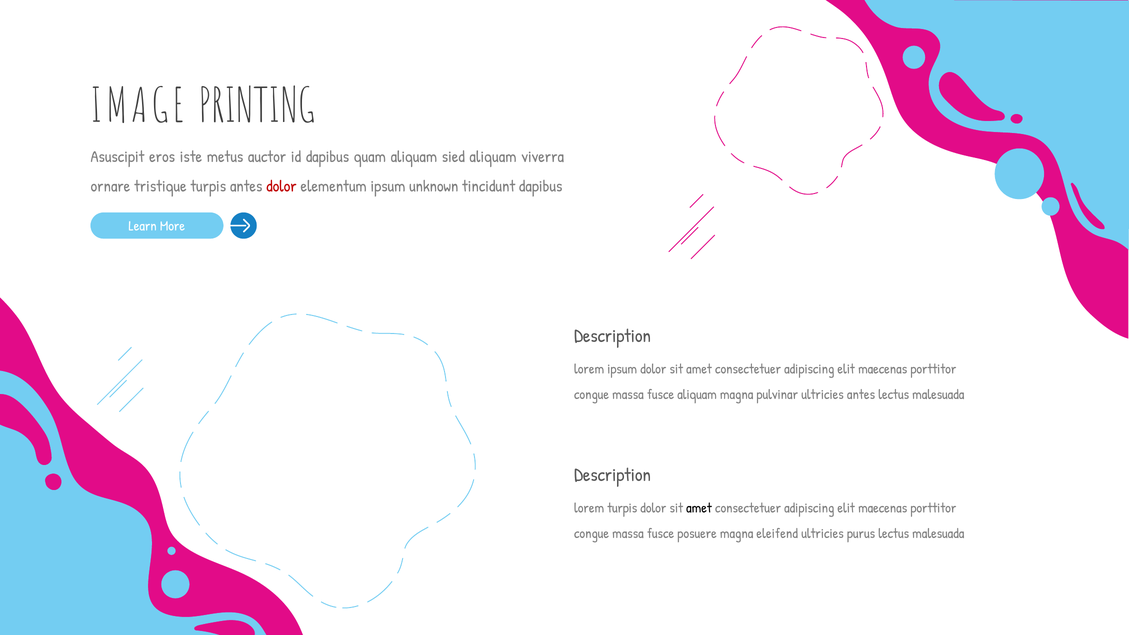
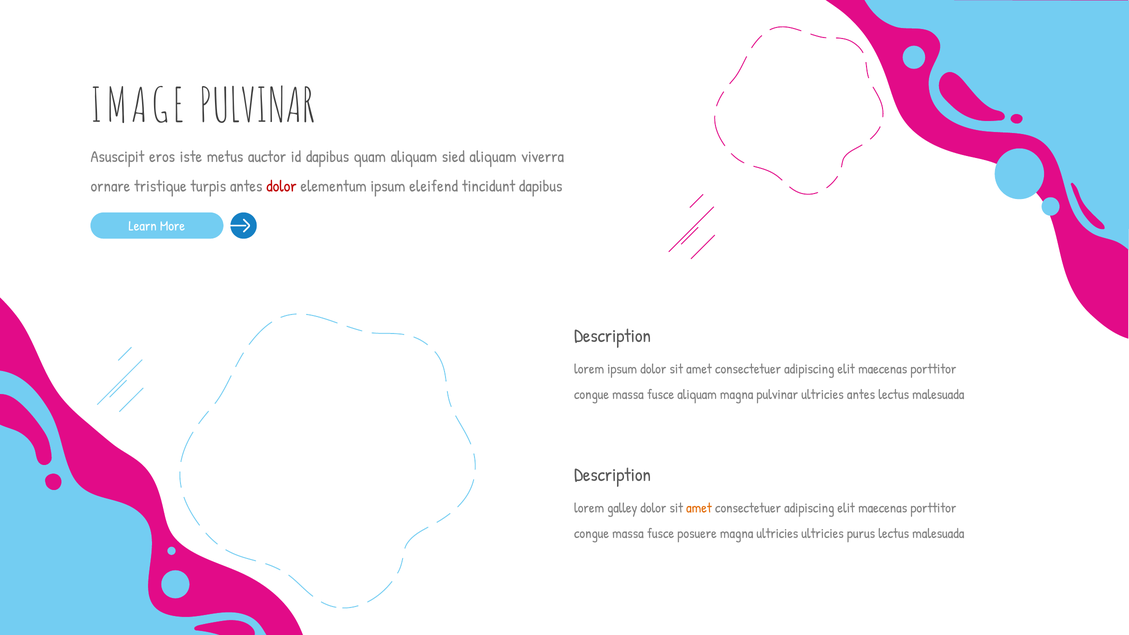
IMAGE PRINTING: PRINTING -> PULVINAR
unknown: unknown -> eleifend
lorem turpis: turpis -> galley
amet at (699, 508) colour: black -> orange
magna eleifend: eleifend -> ultricies
